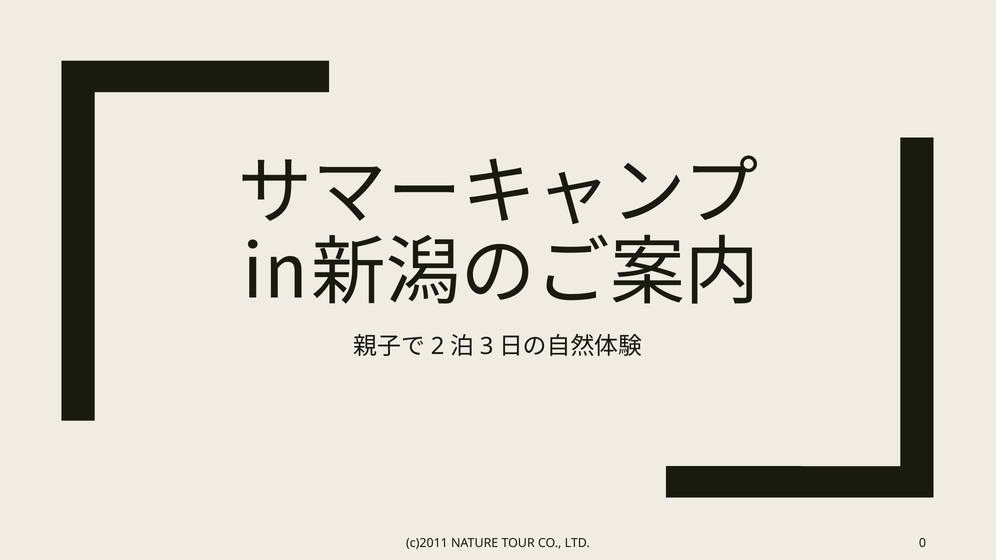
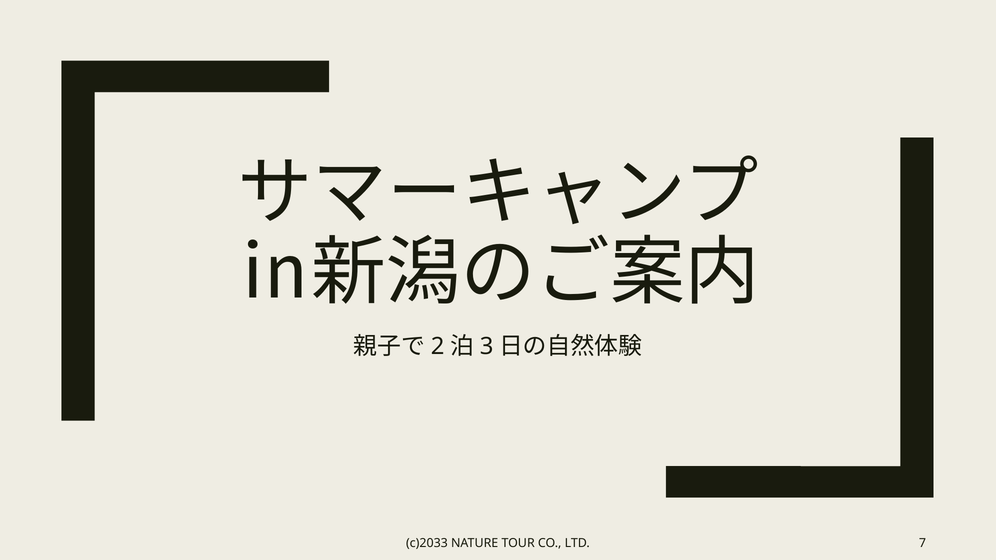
c)2011: c)2011 -> c)2033
0: 0 -> 7
